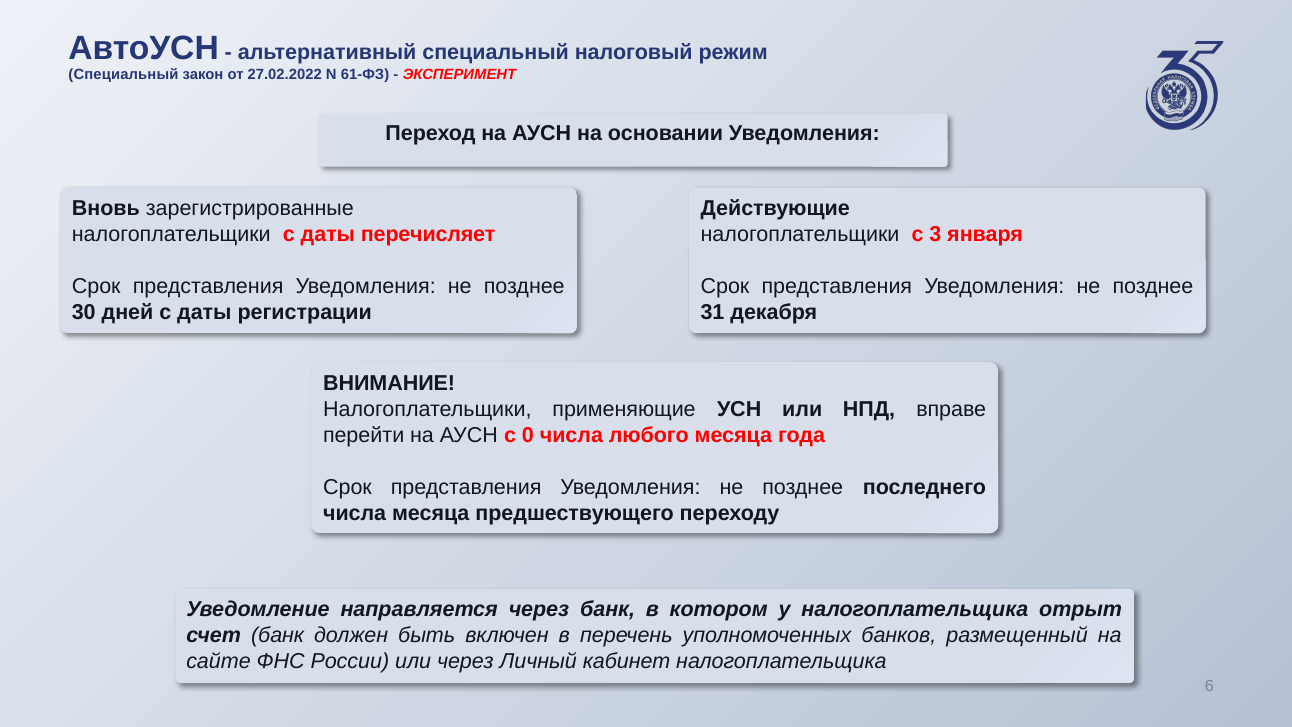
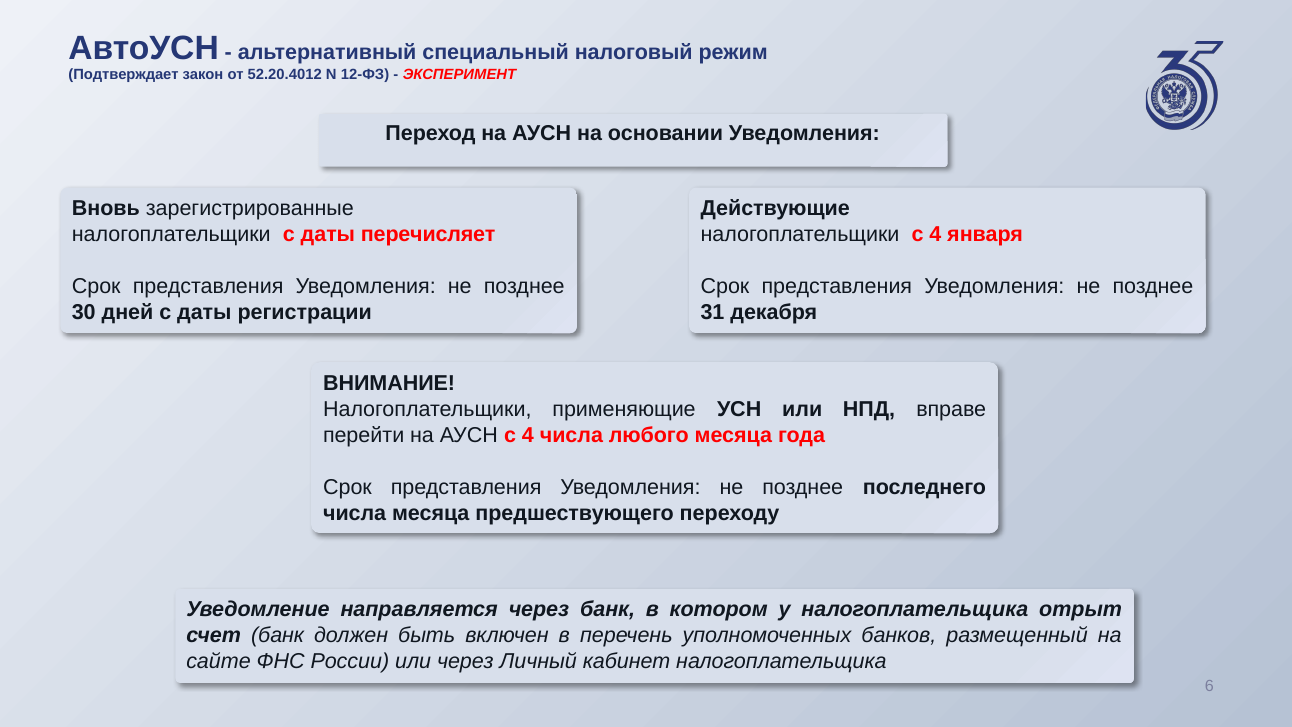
Специальный at (123, 75): Специальный -> Подтверждает
27.02.2022: 27.02.2022 -> 52.20.4012
61-ФЗ: 61-ФЗ -> 12-ФЗ
налогоплательщики с 3: 3 -> 4
АУСН с 0: 0 -> 4
